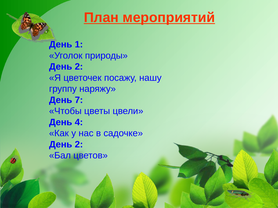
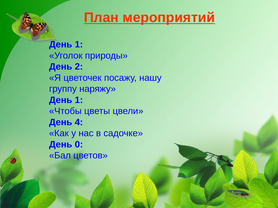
7 at (79, 100): 7 -> 1
2 at (79, 145): 2 -> 0
